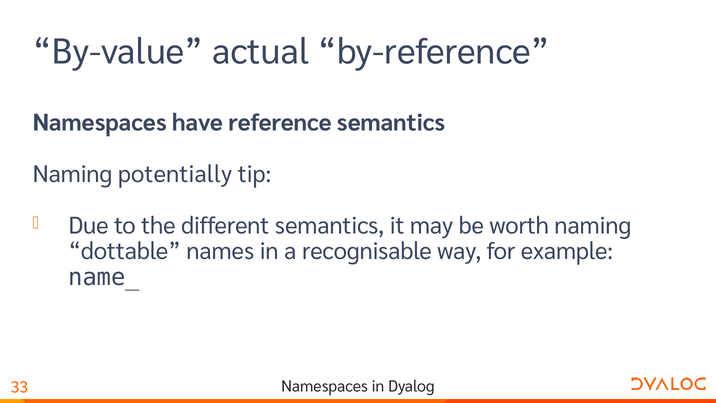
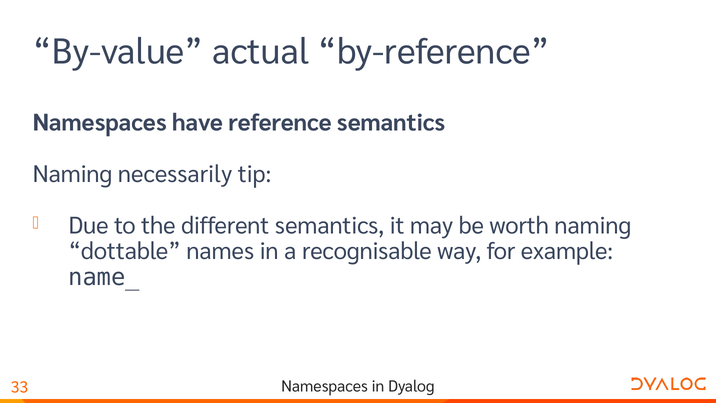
potentially: potentially -> necessarily
